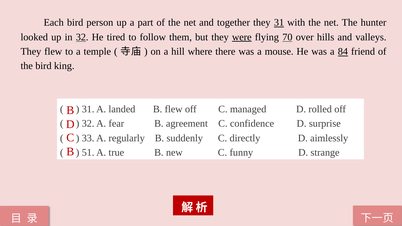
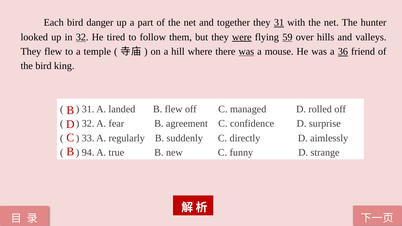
person: person -> danger
70: 70 -> 59
was at (246, 52) underline: none -> present
84: 84 -> 36
51: 51 -> 94
